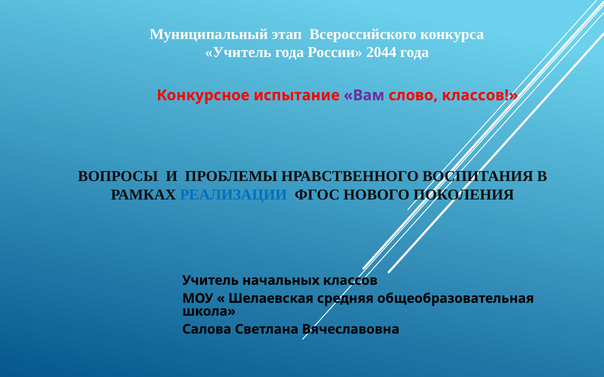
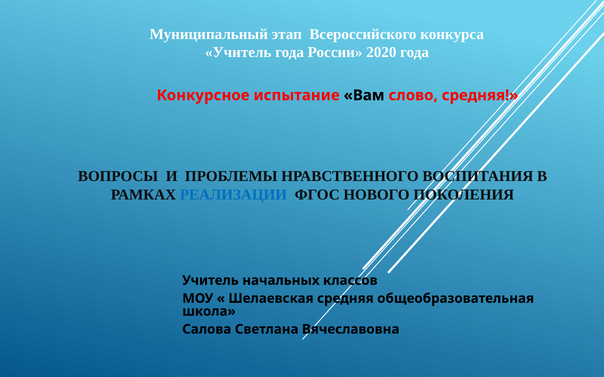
2044: 2044 -> 2020
Вам colour: purple -> black
слово классов: классов -> средняя
